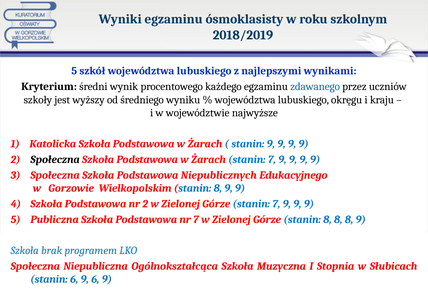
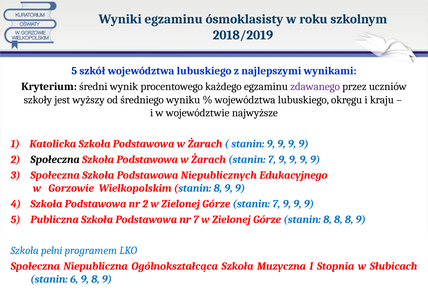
zdawanego colour: blue -> purple
brak: brak -> pełni
9 6: 6 -> 8
